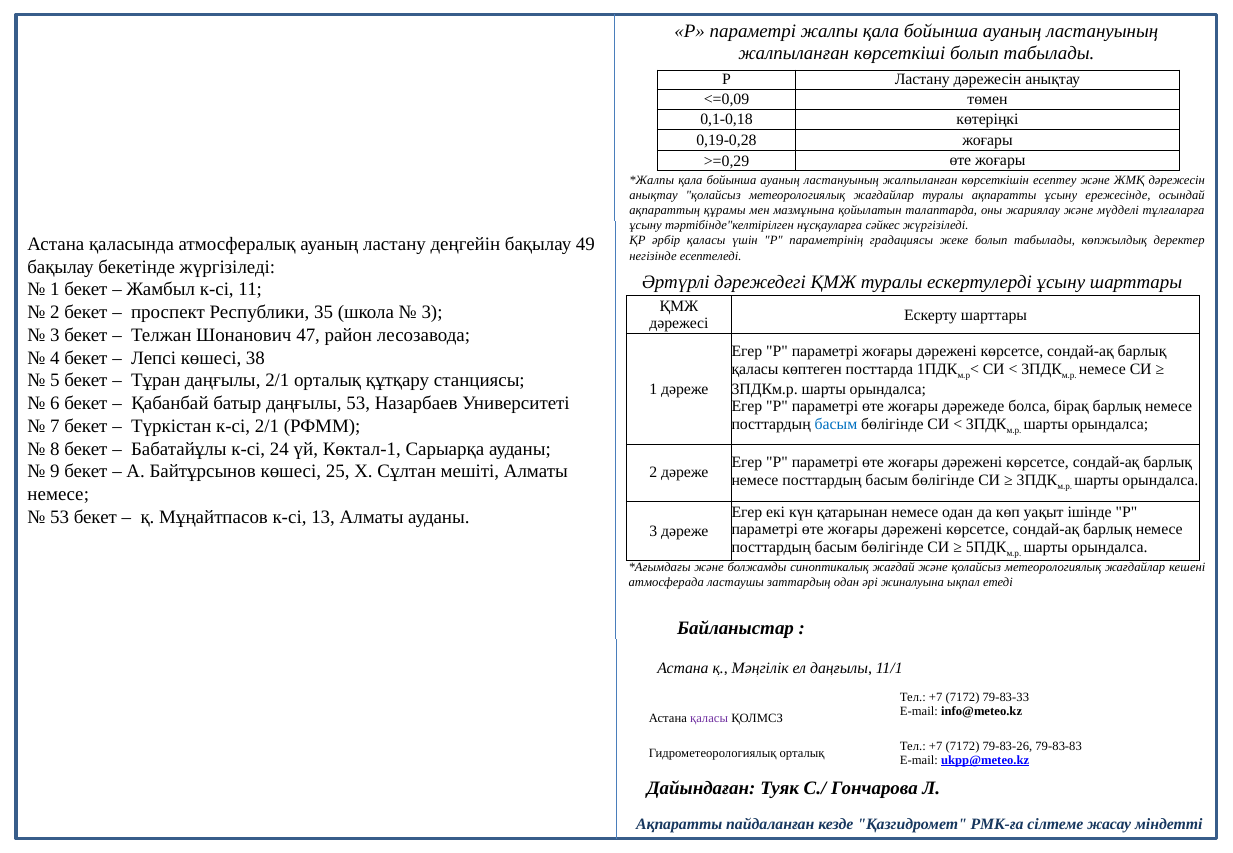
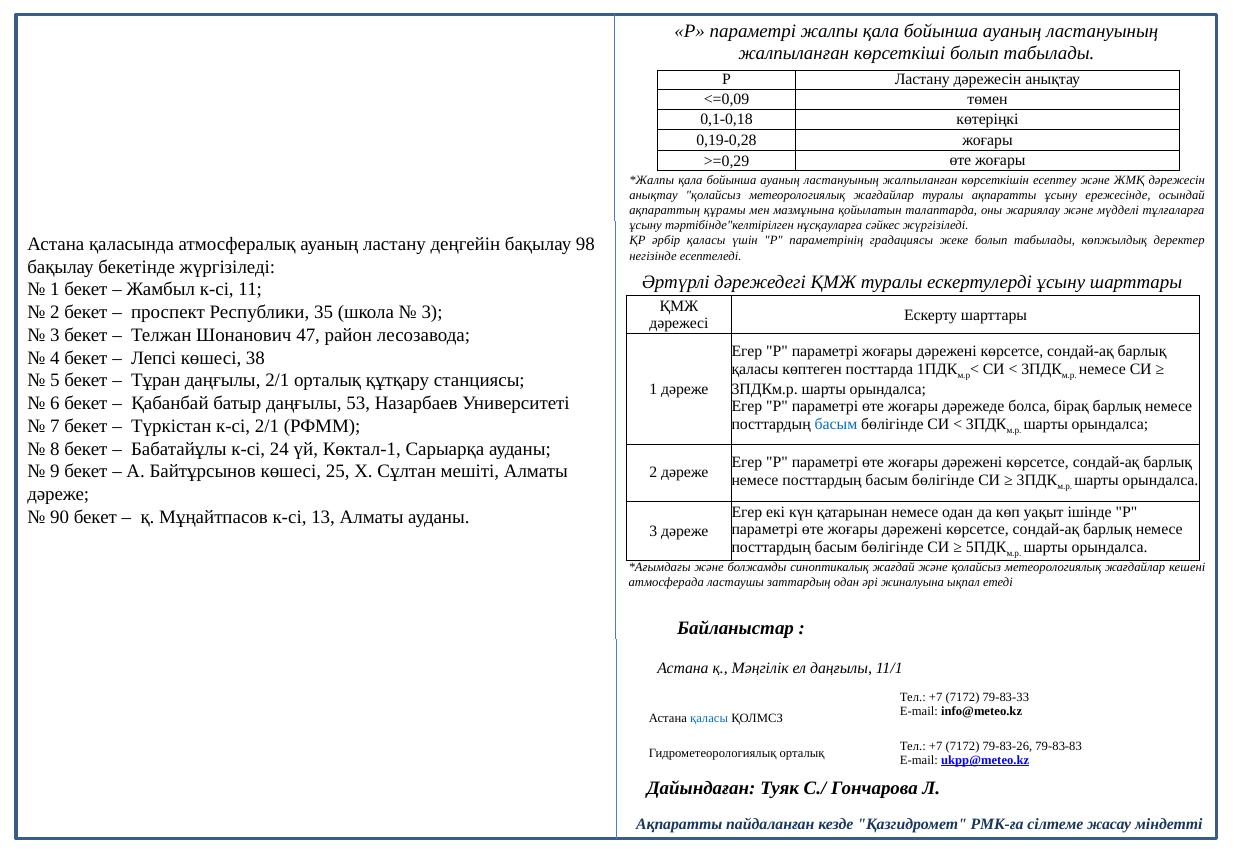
49: 49 -> 98
немесе at (58, 495): немесе -> дәреже
53 at (60, 518): 53 -> 90
қаласы at (709, 718) colour: purple -> blue
